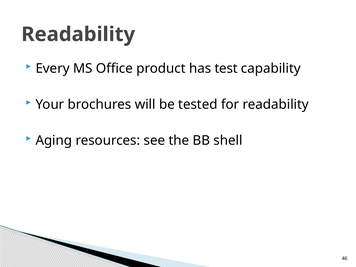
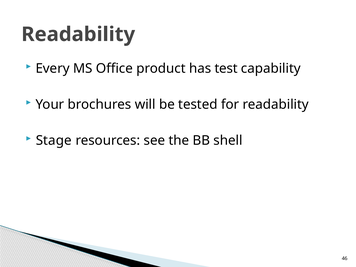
Aging: Aging -> Stage
